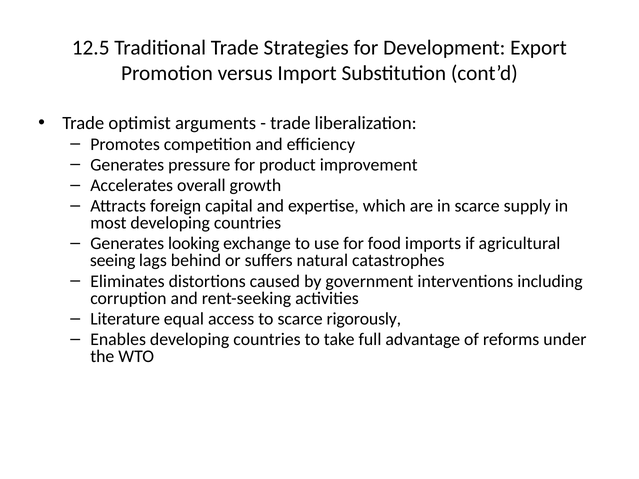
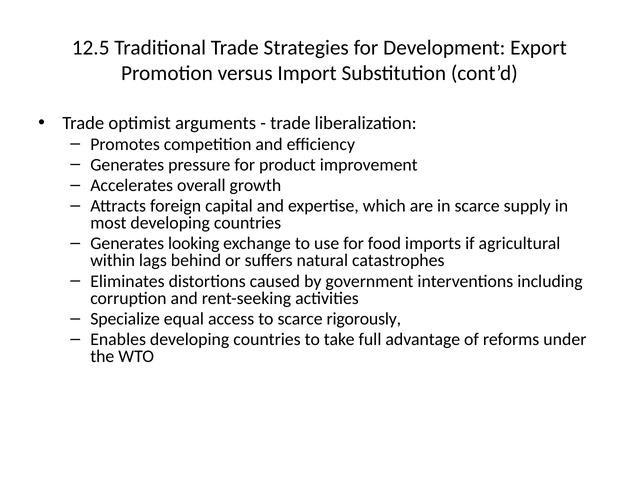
seeing: seeing -> within
Literature: Literature -> Specialize
